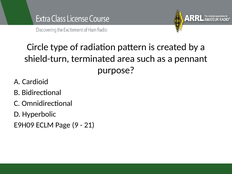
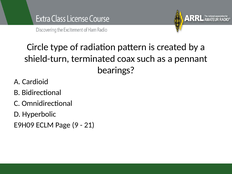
area: area -> coax
purpose: purpose -> bearings
